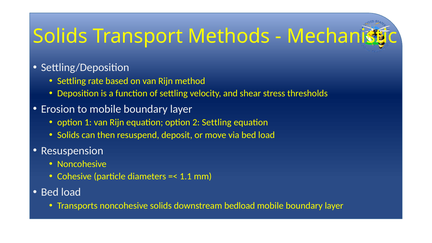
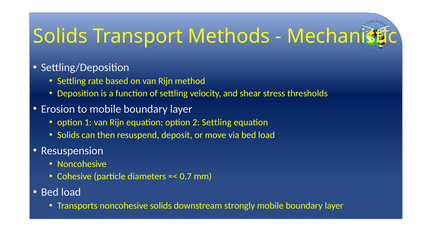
1.1: 1.1 -> 0.7
bedload: bedload -> strongly
